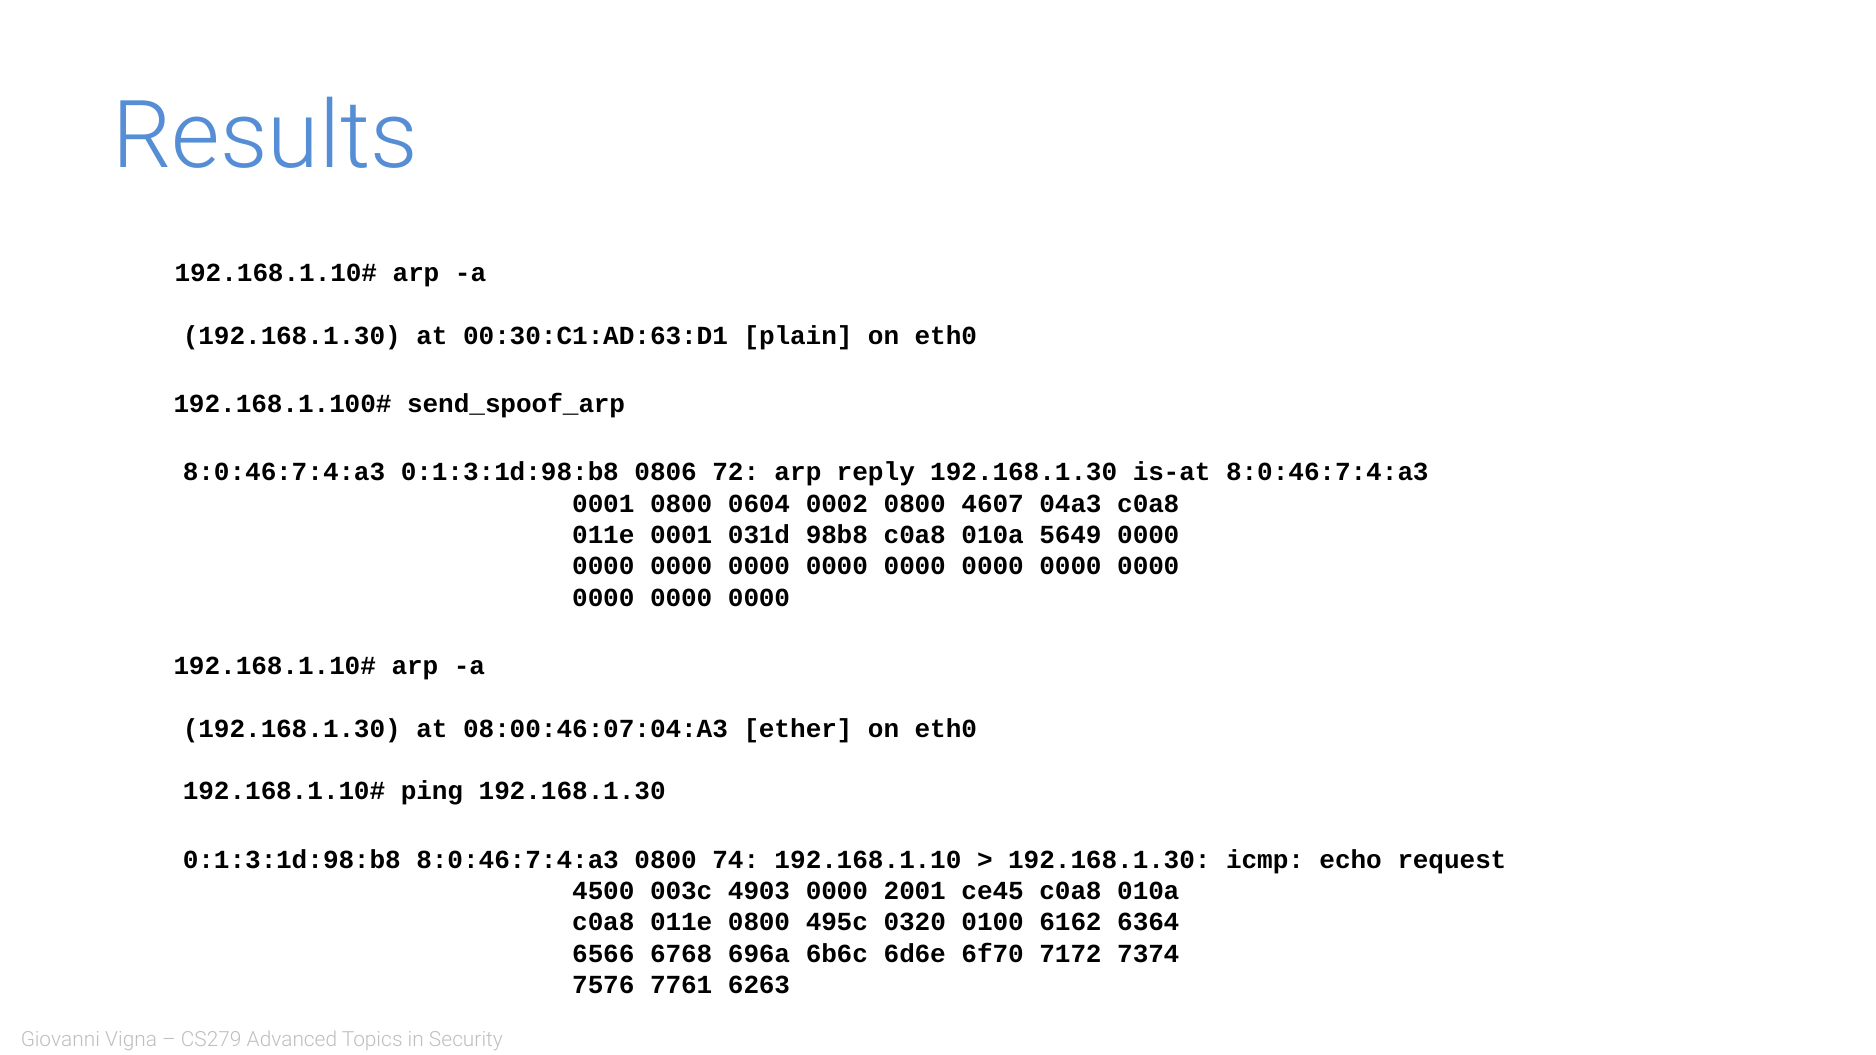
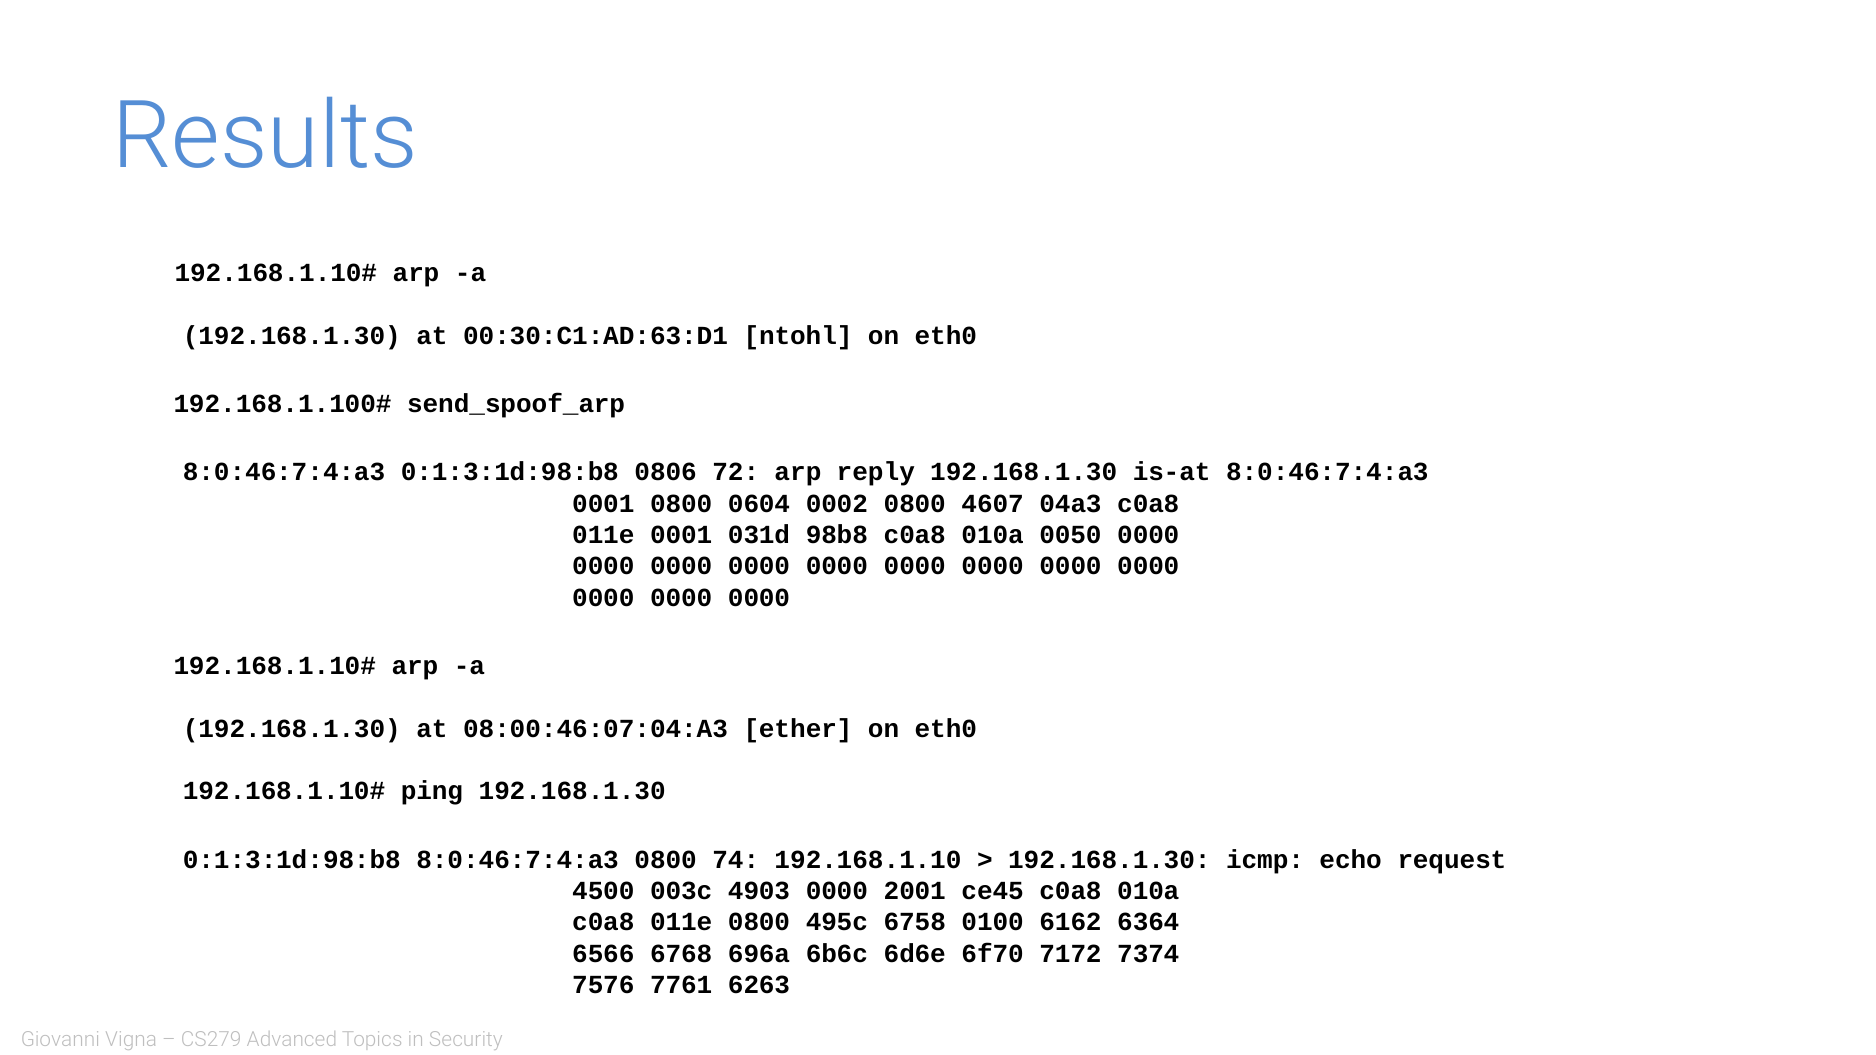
plain: plain -> ntohl
5649: 5649 -> 0050
0320: 0320 -> 6758
